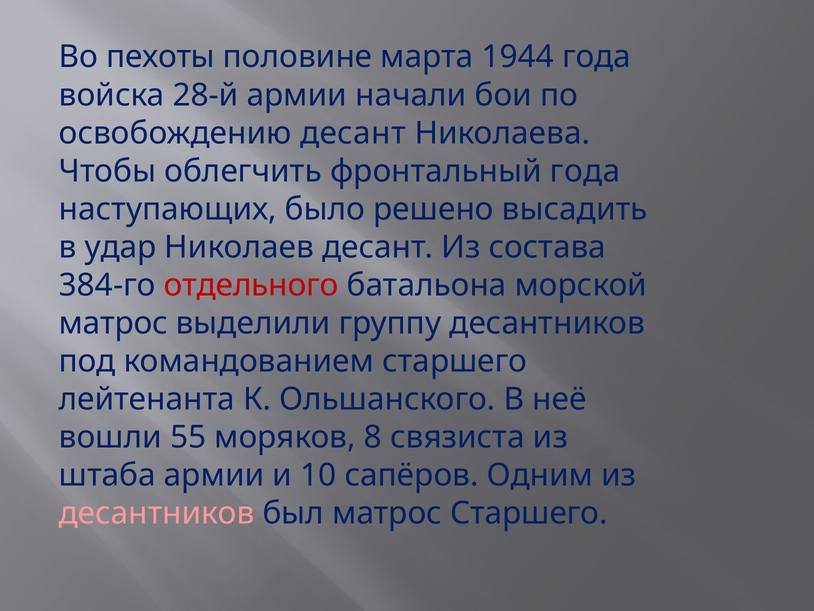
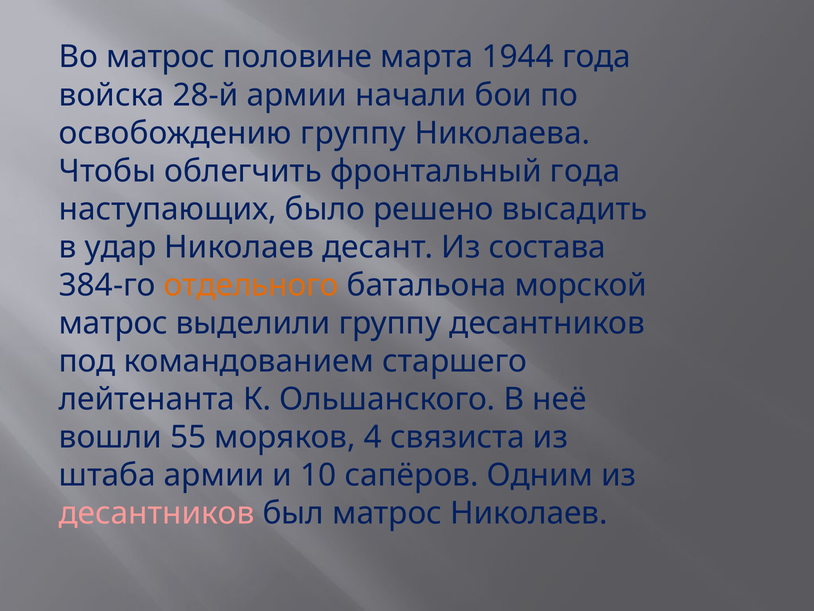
Во пехоты: пехоты -> матрос
освобождению десант: десант -> группу
отдельного colour: red -> orange
8: 8 -> 4
матрос Старшего: Старшего -> Николаев
